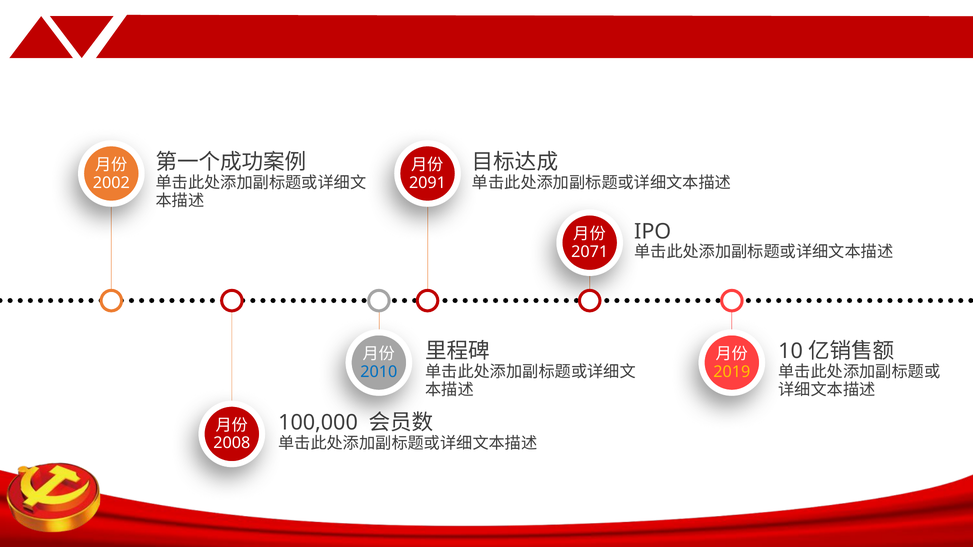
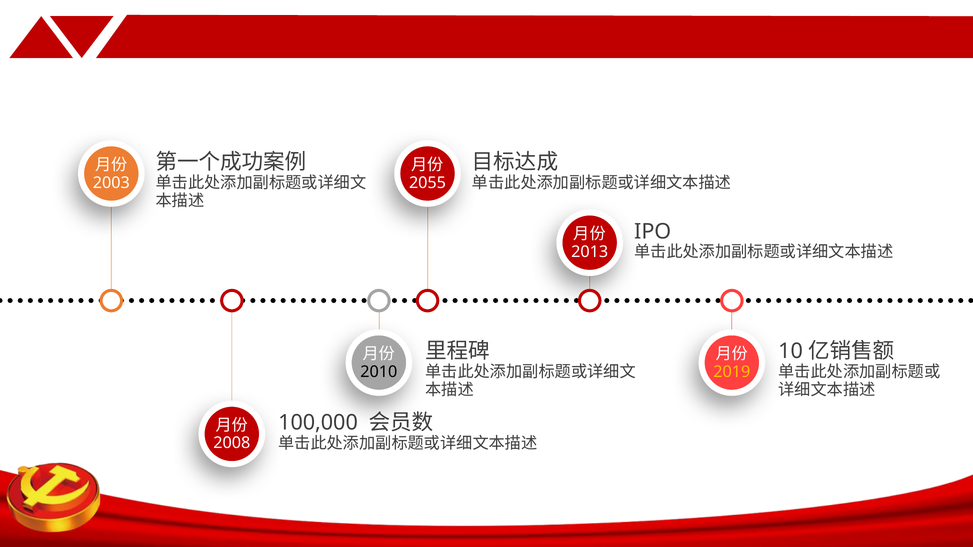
2002: 2002 -> 2003
2091: 2091 -> 2055
2071: 2071 -> 2013
2010 colour: blue -> black
